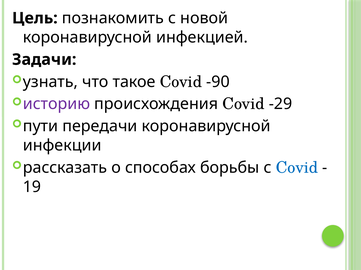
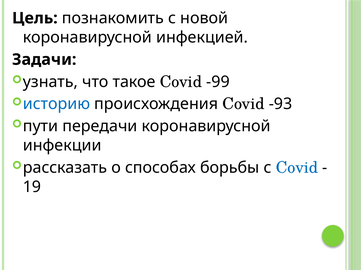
-90: -90 -> -99
историю colour: purple -> blue
-29: -29 -> -93
